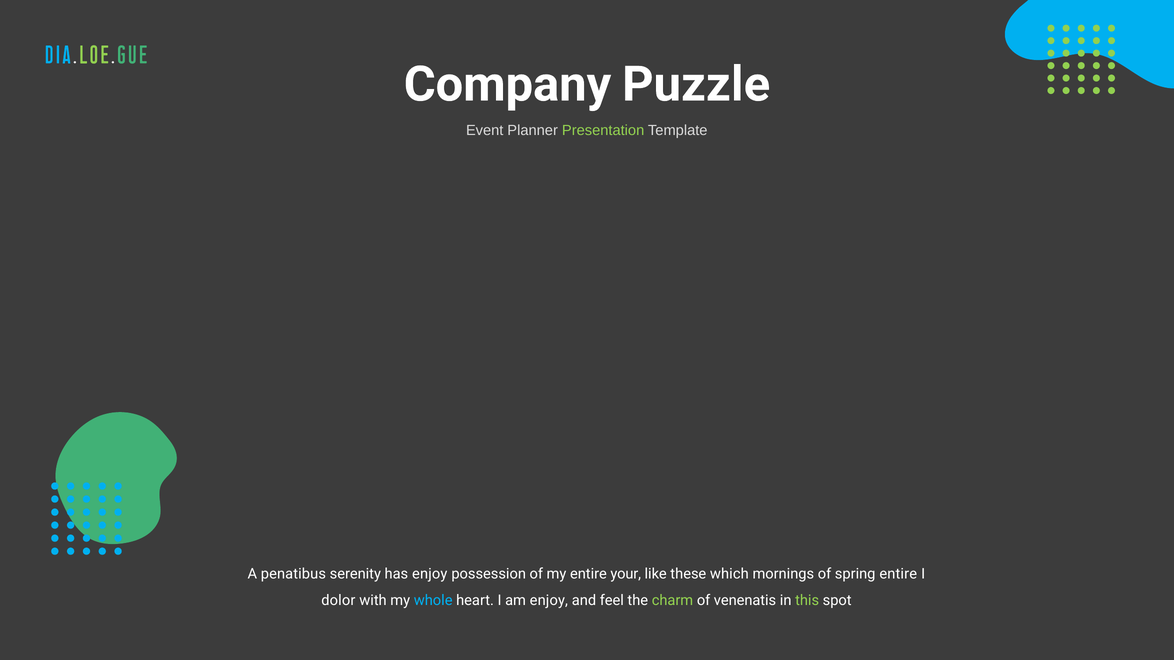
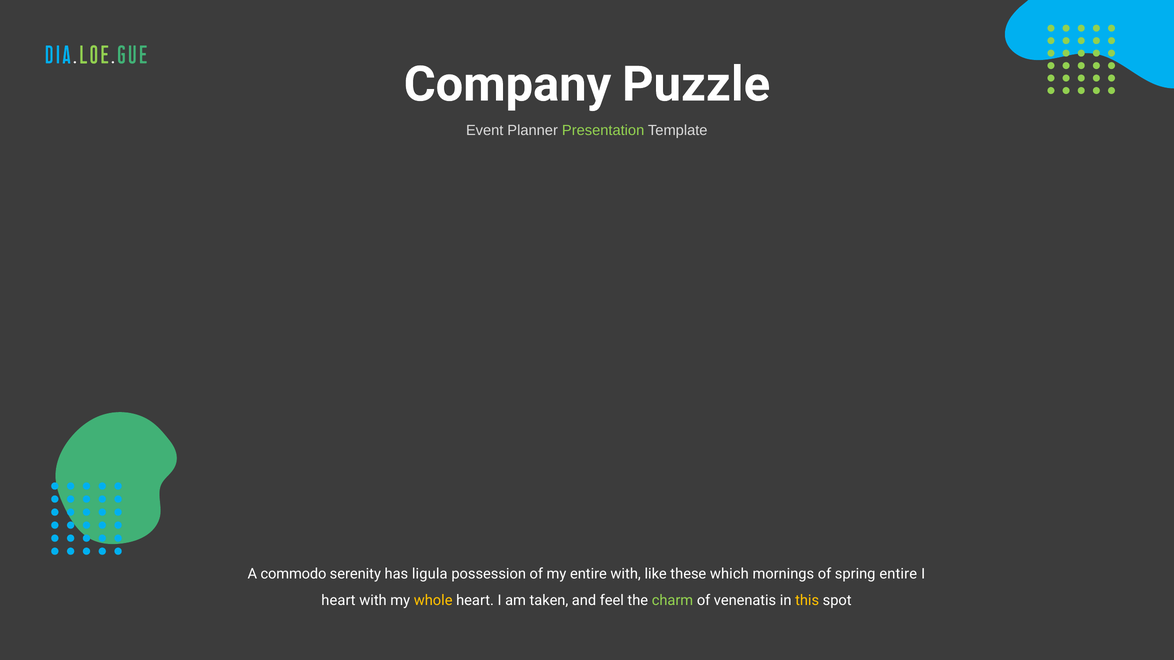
penatibus: penatibus -> commodo
has enjoy: enjoy -> ligula
entire your: your -> with
dolor at (338, 601): dolor -> heart
whole colour: light blue -> yellow
am enjoy: enjoy -> taken
this colour: light green -> yellow
